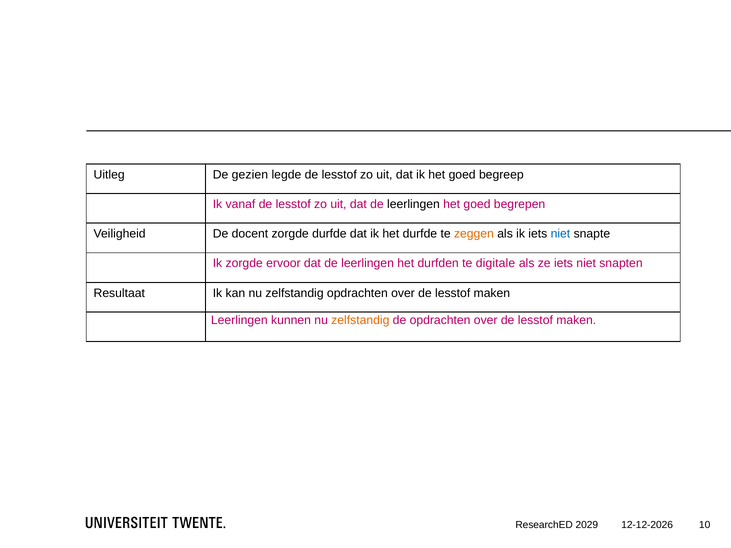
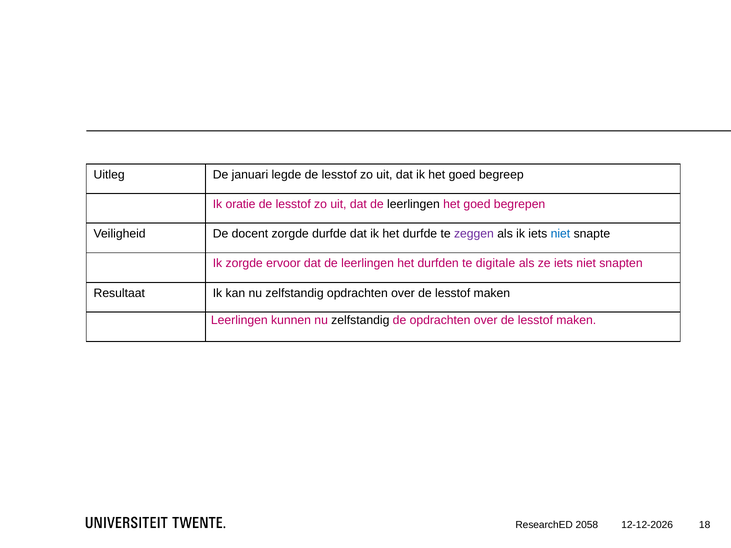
gezien: gezien -> januari
vanaf: vanaf -> oratie
zeggen colour: orange -> purple
zelfstandig at (360, 320) colour: orange -> black
2029: 2029 -> 2058
10: 10 -> 18
